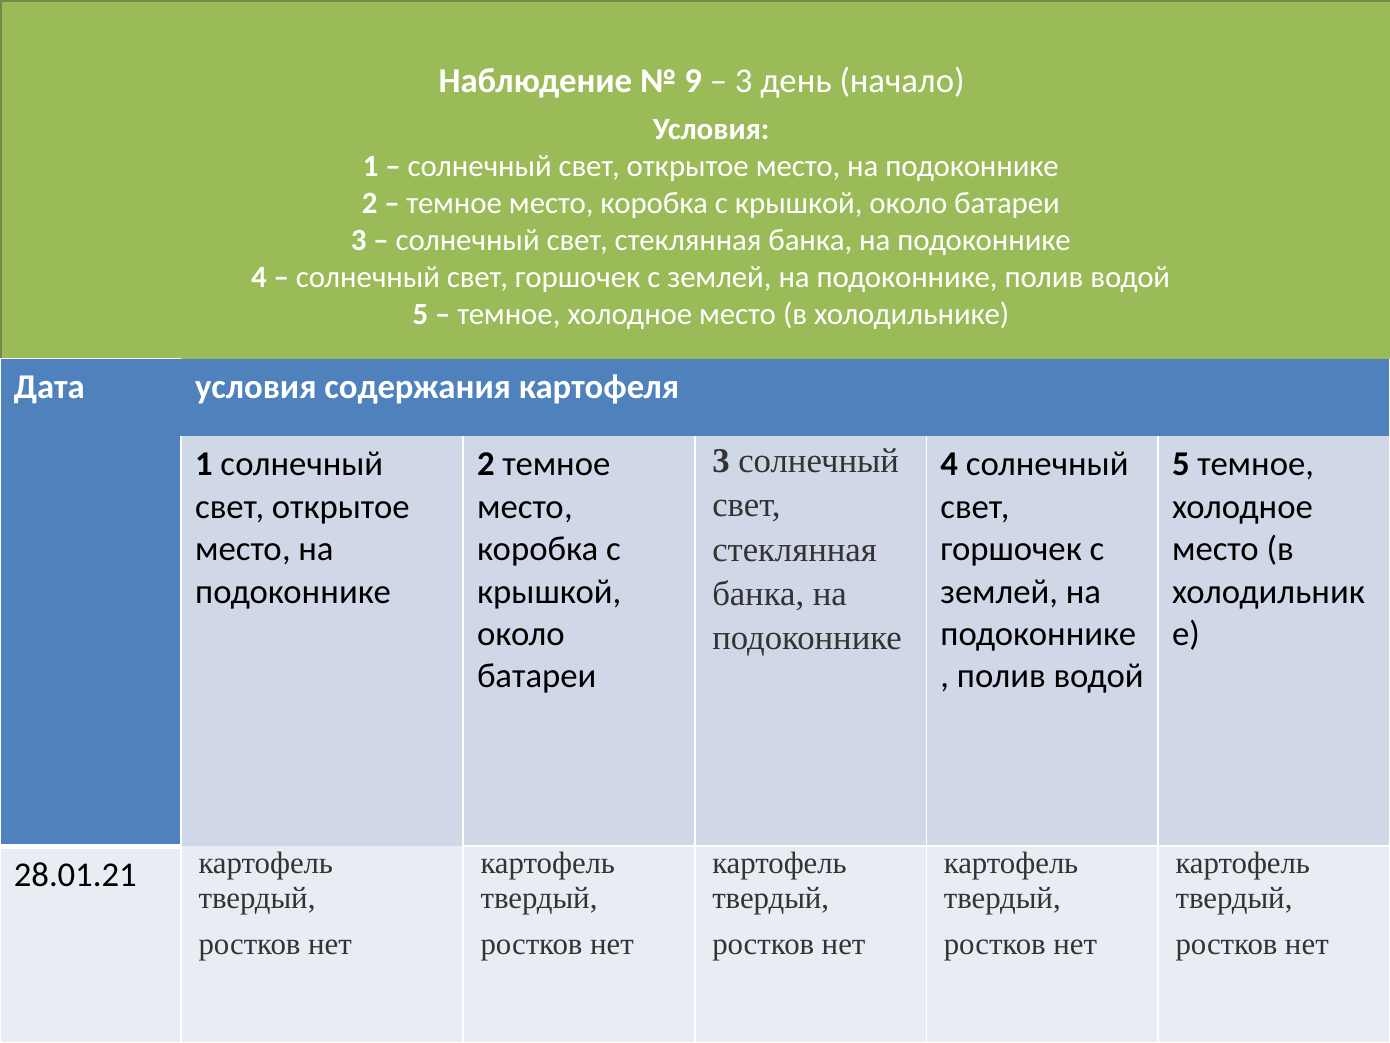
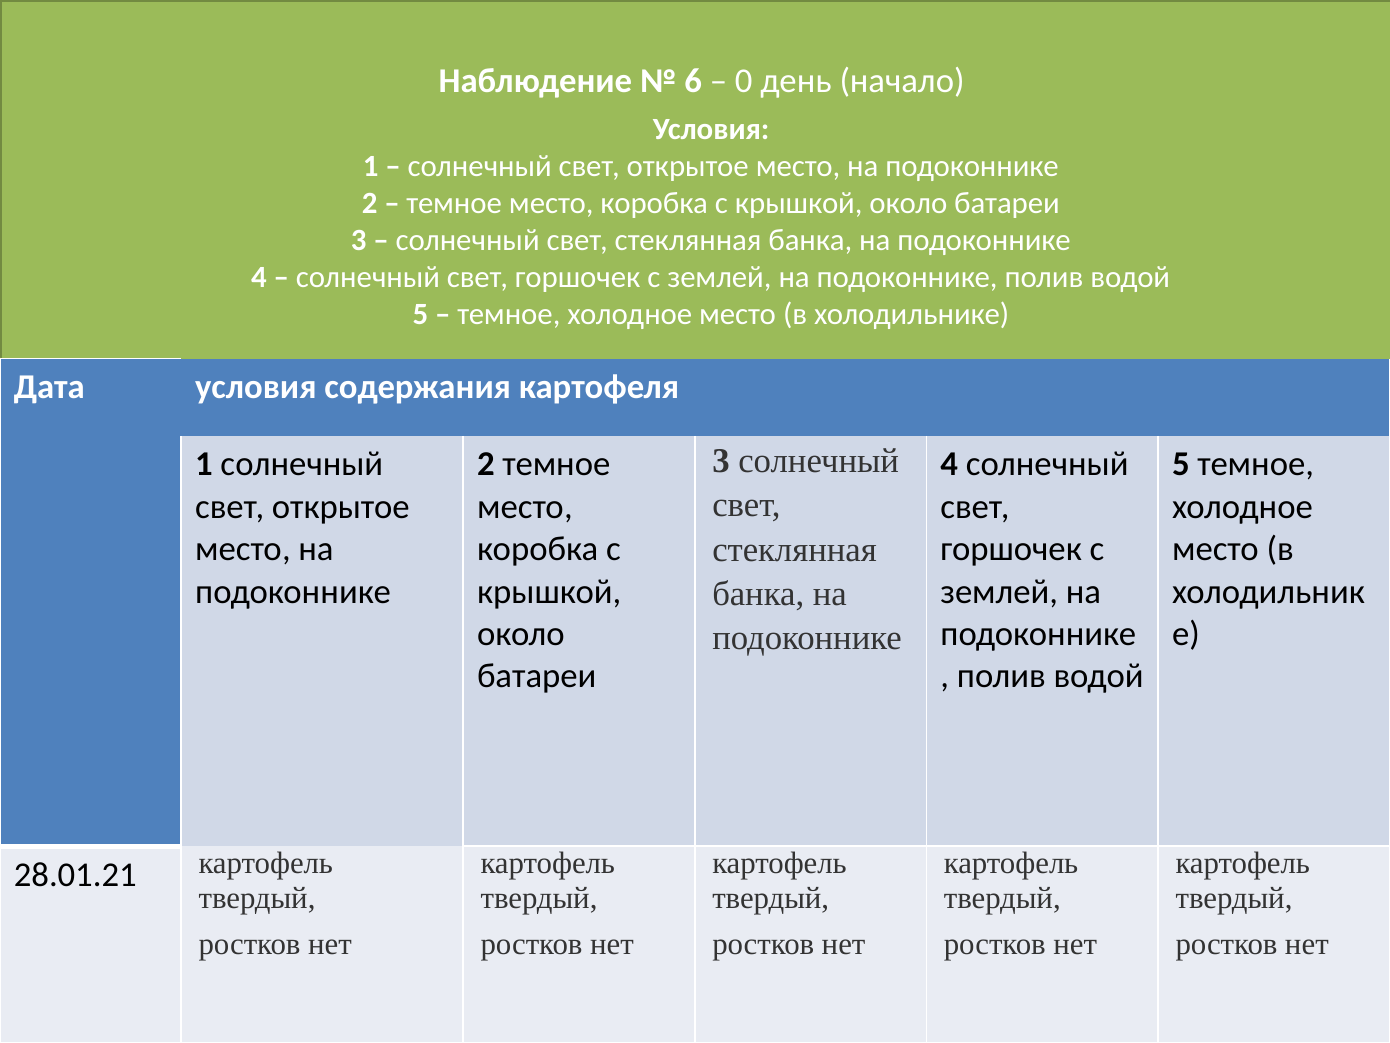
9: 9 -> 6
3 at (744, 81): 3 -> 0
